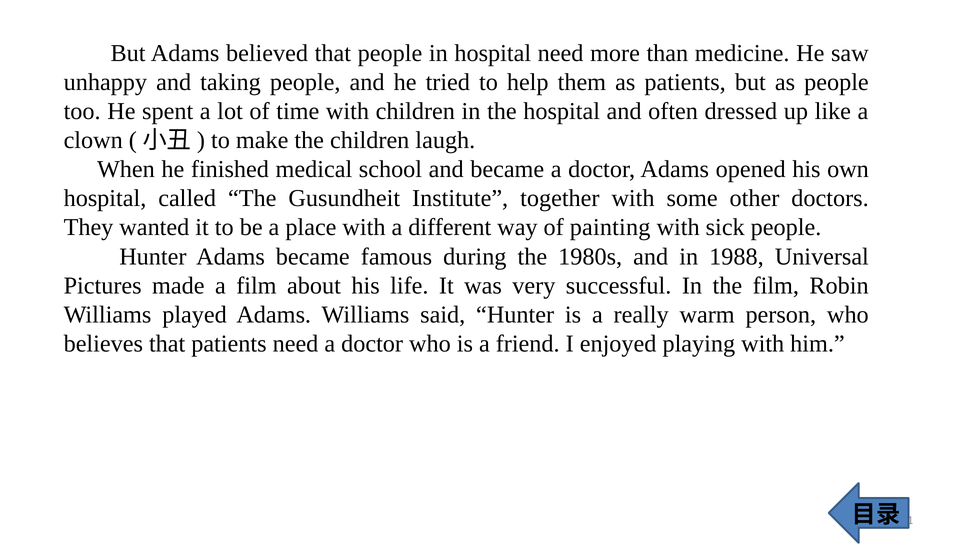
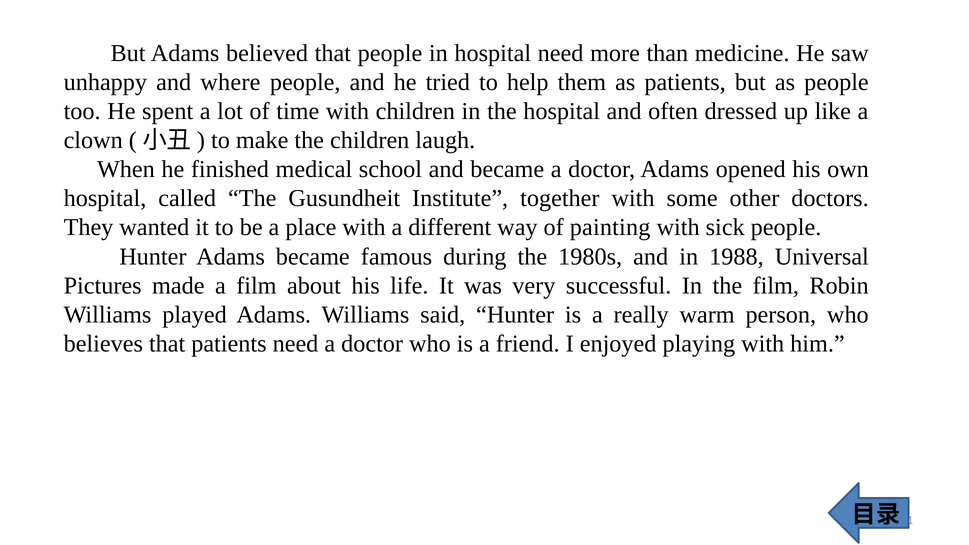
taking: taking -> where
